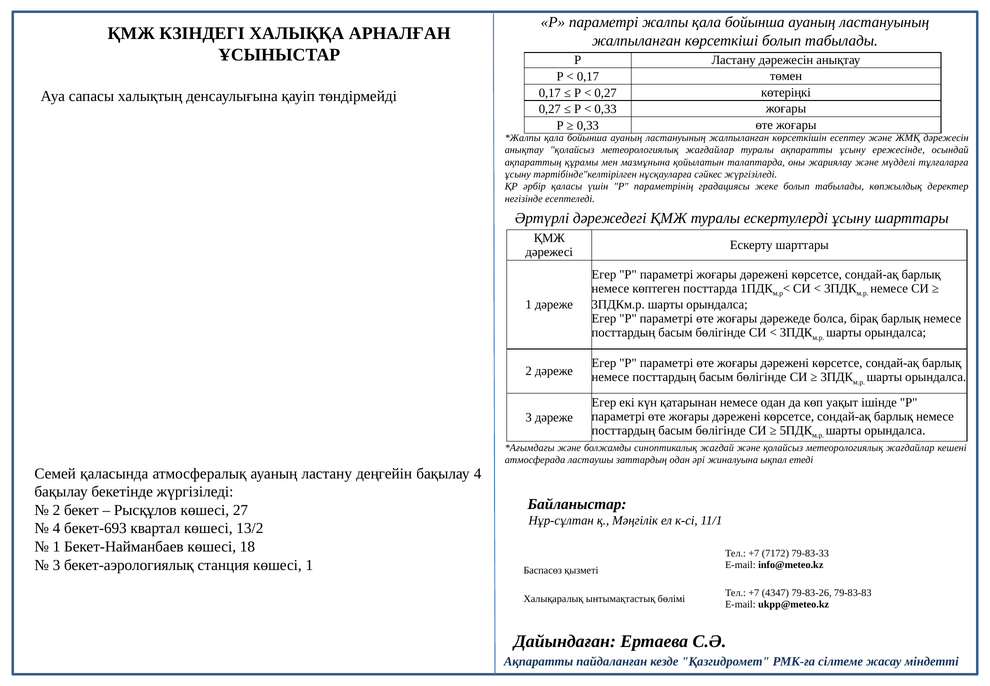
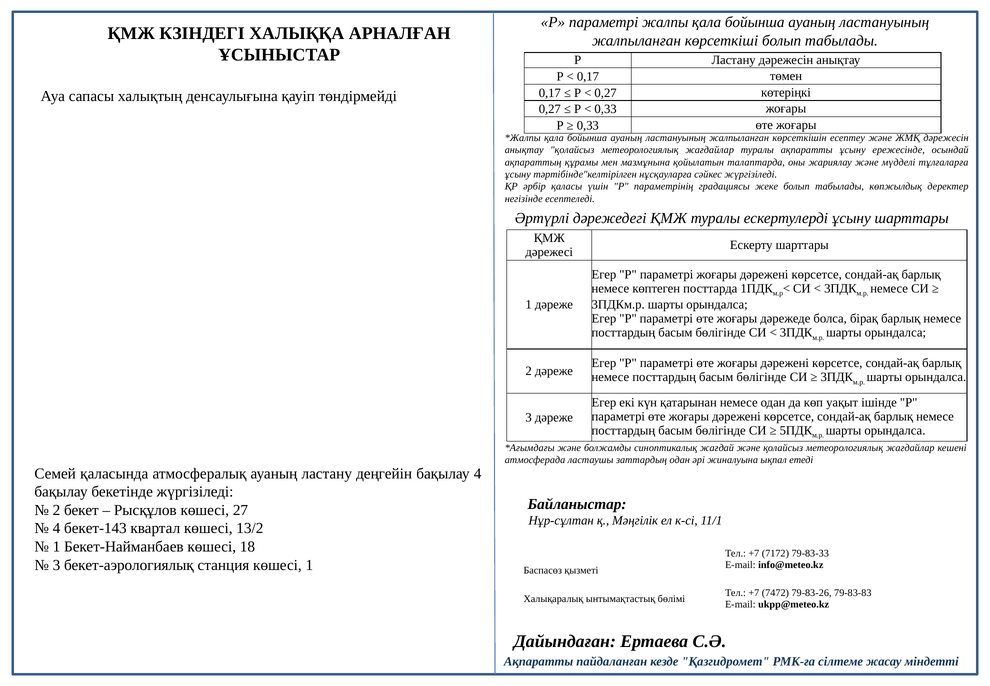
бекет-693: бекет-693 -> бекет-143
4347: 4347 -> 7472
